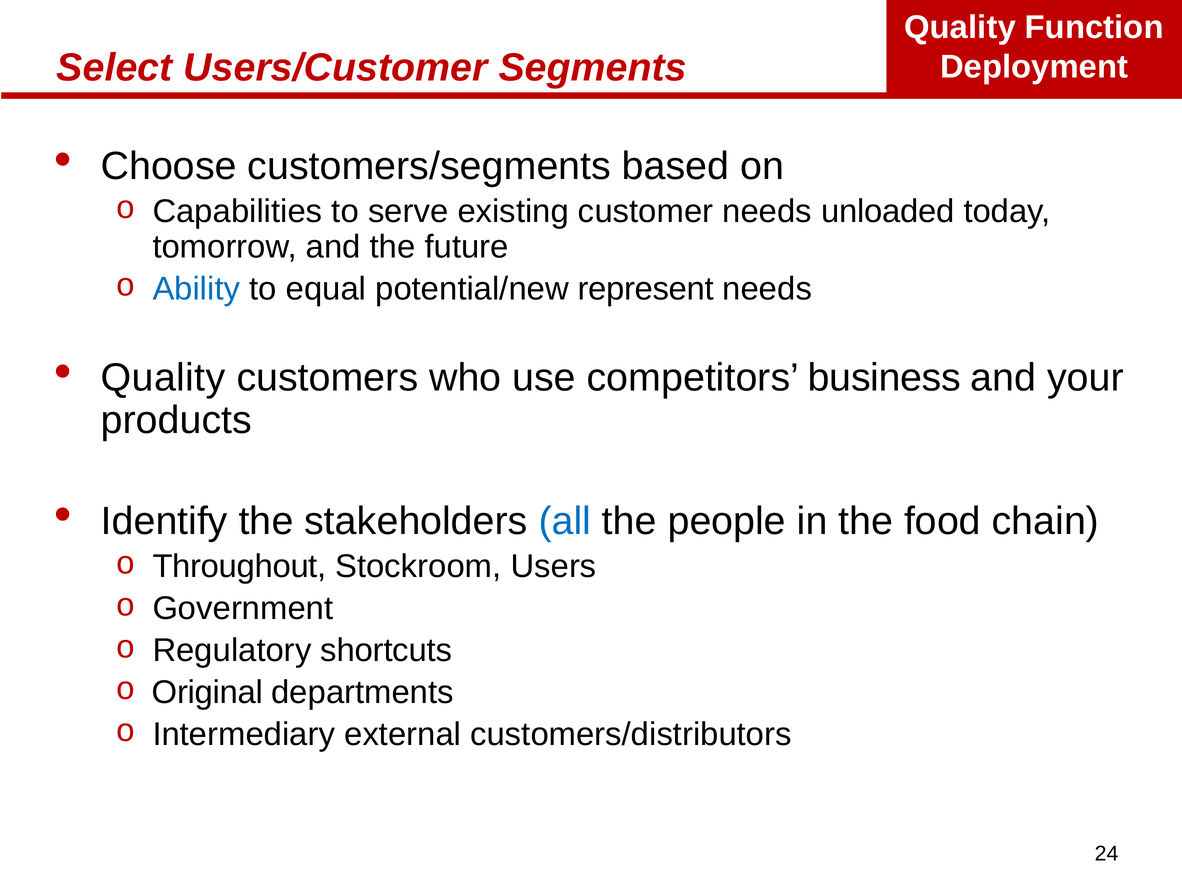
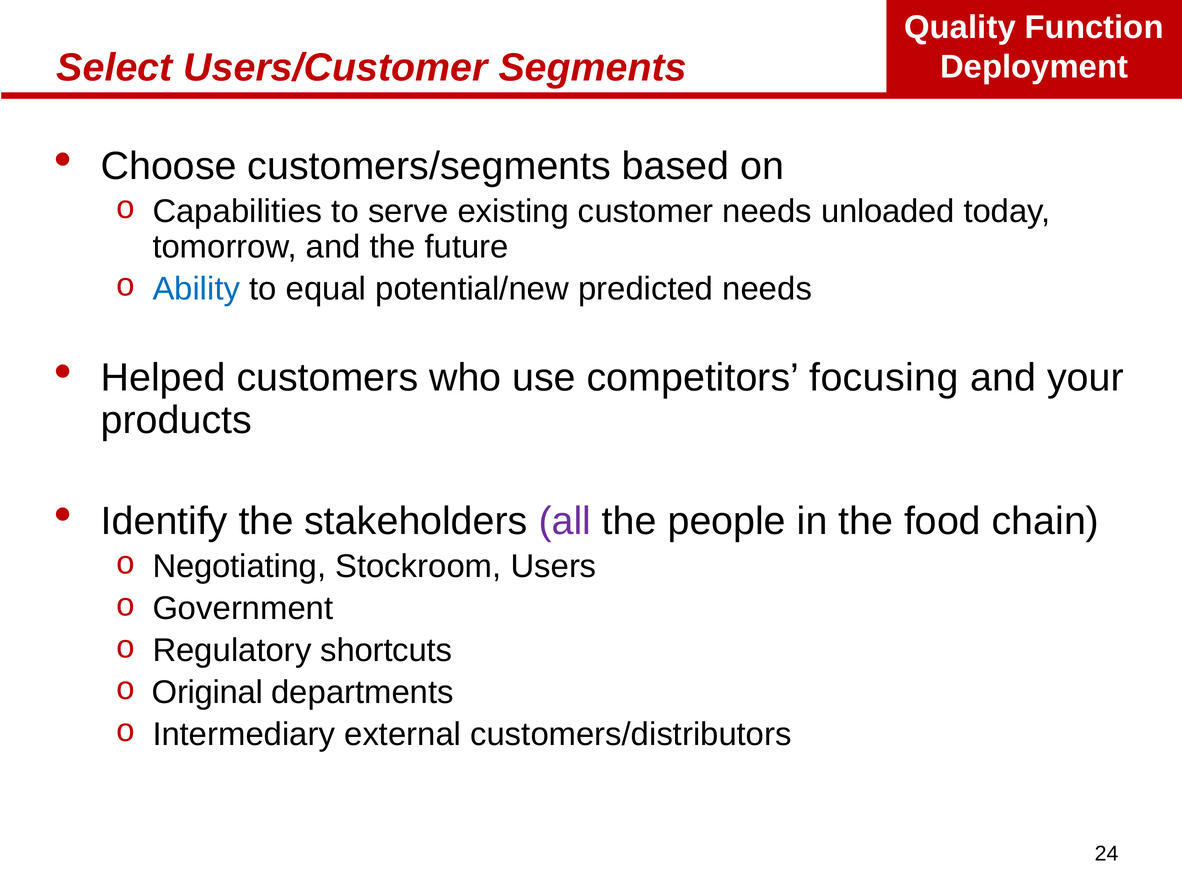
represent: represent -> predicted
Quality at (163, 378): Quality -> Helped
business: business -> focusing
all colour: blue -> purple
Throughout: Throughout -> Negotiating
